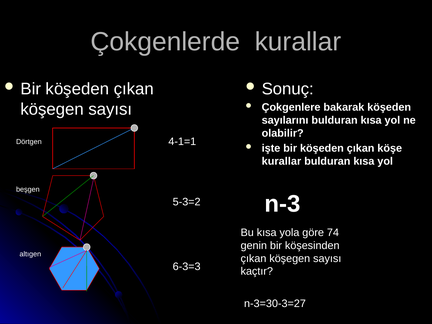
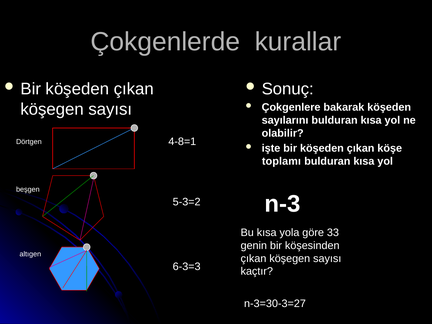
4-1=1: 4-1=1 -> 4-8=1
kurallar at (281, 161): kurallar -> toplamı
74: 74 -> 33
